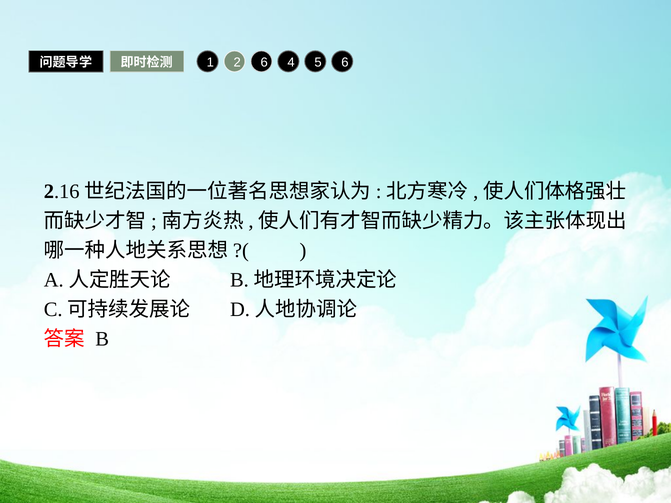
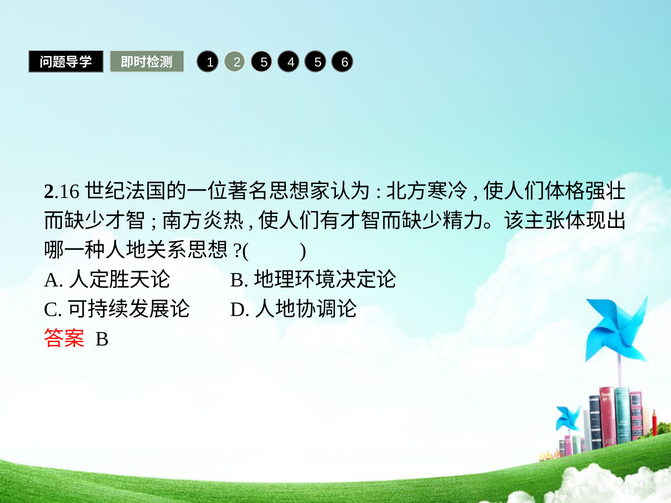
2 6: 6 -> 5
